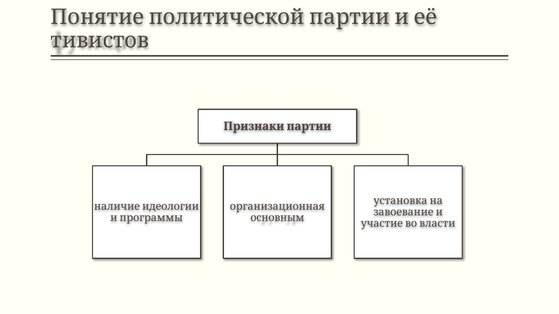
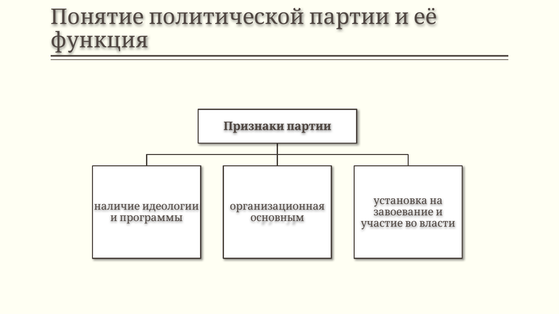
тивистов: тивистов -> функция
